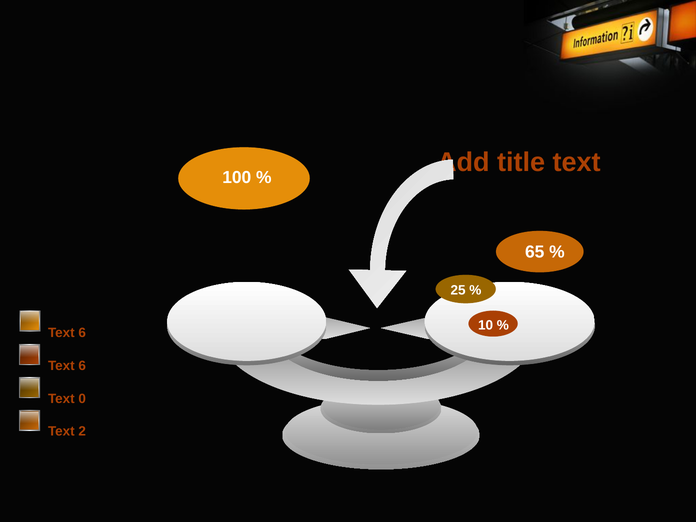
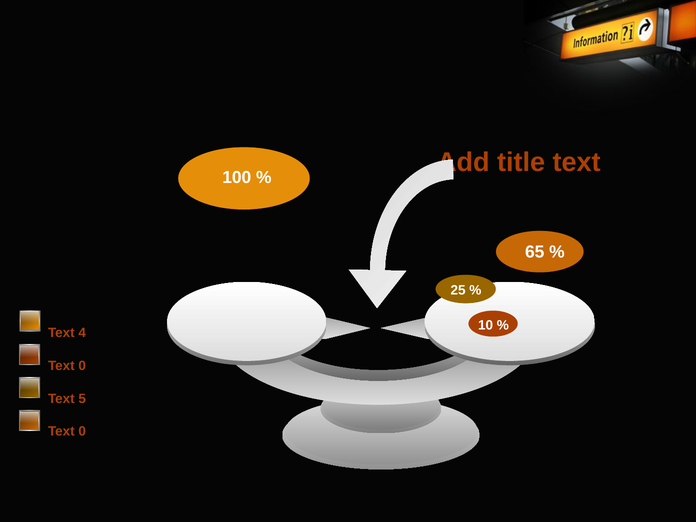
6 at (82, 333): 6 -> 4
6 at (82, 366): 6 -> 0
0: 0 -> 5
2 at (82, 431): 2 -> 0
